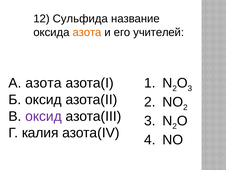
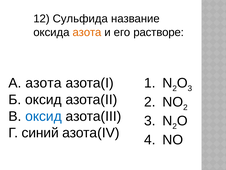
учителей: учителей -> растворе
оксид at (44, 116) colour: purple -> blue
калия: калия -> синий
